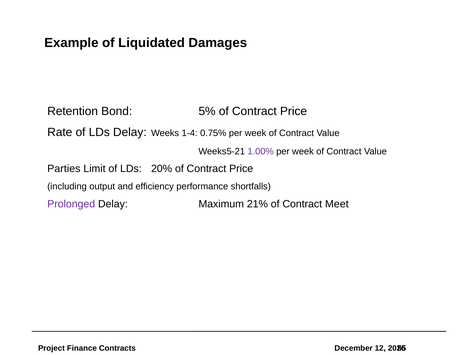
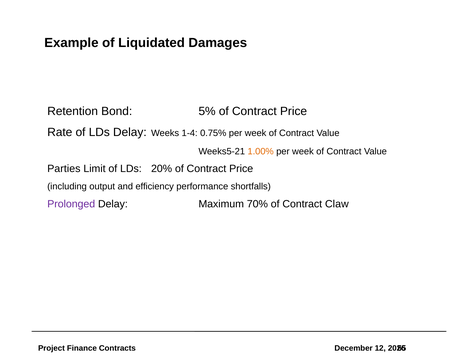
1.00% colour: purple -> orange
21%: 21% -> 70%
Meet: Meet -> Claw
